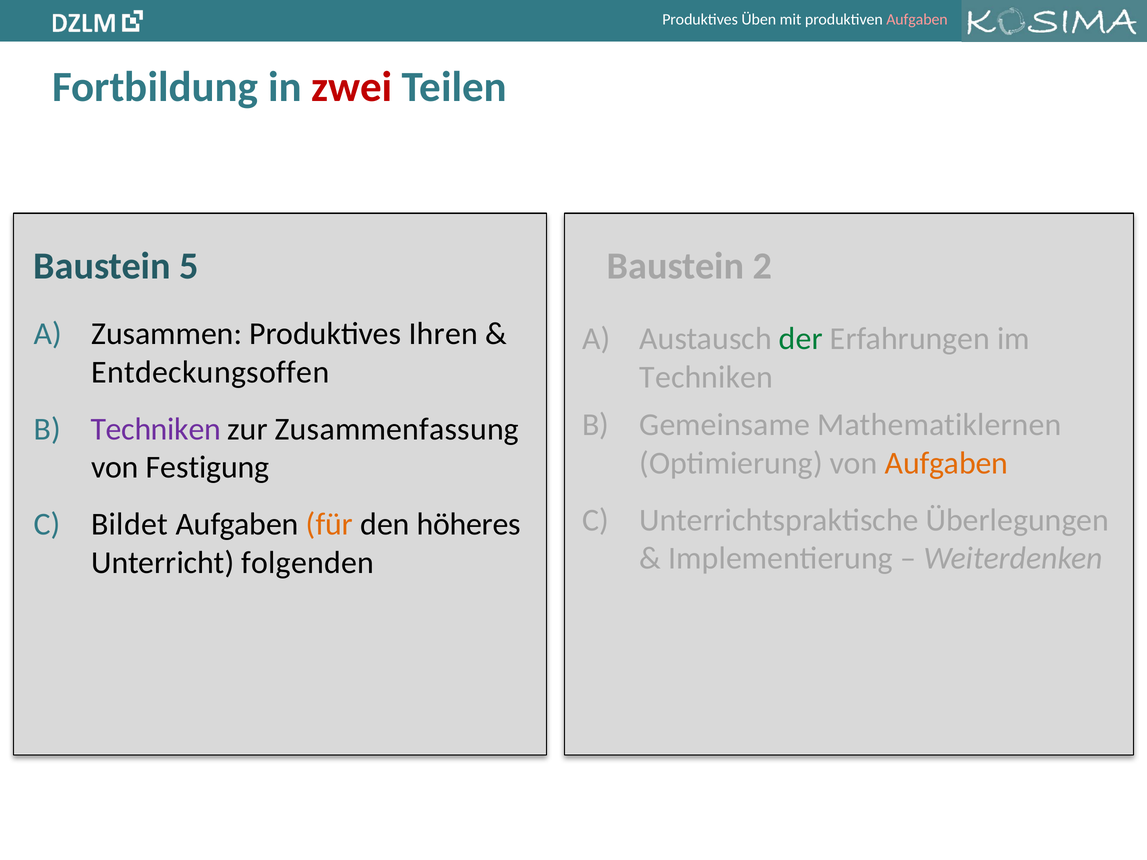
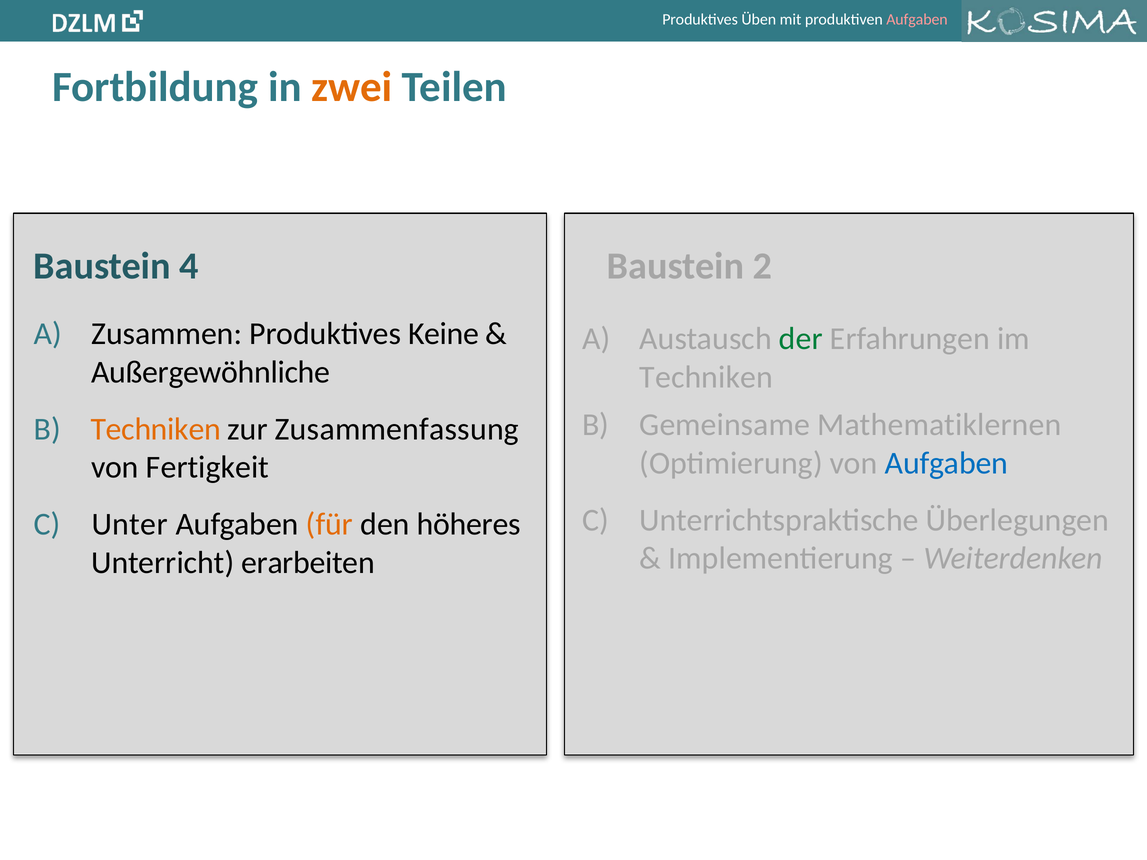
zwei colour: red -> orange
5: 5 -> 4
Ihren: Ihren -> Keine
Entdeckungsoffen: Entdeckungsoffen -> Außergewöhnliche
Techniken at (156, 429) colour: purple -> orange
Aufgaben at (946, 463) colour: orange -> blue
Festigung: Festigung -> Fertigkeit
Bildet: Bildet -> Unter
folgenden: folgenden -> erarbeiten
